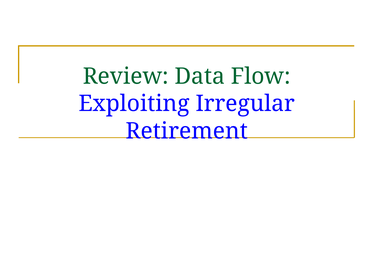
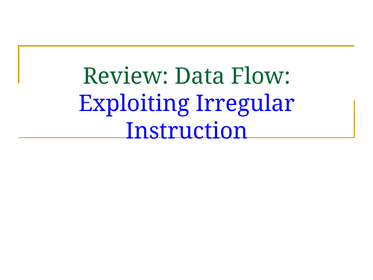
Retirement: Retirement -> Instruction
